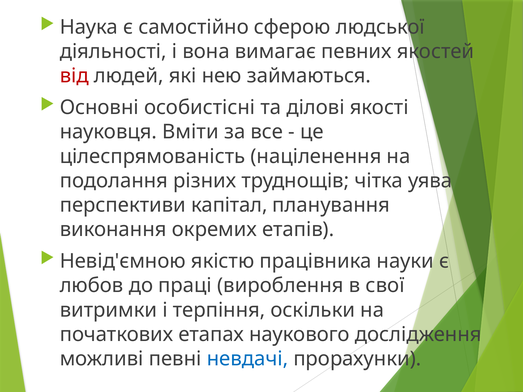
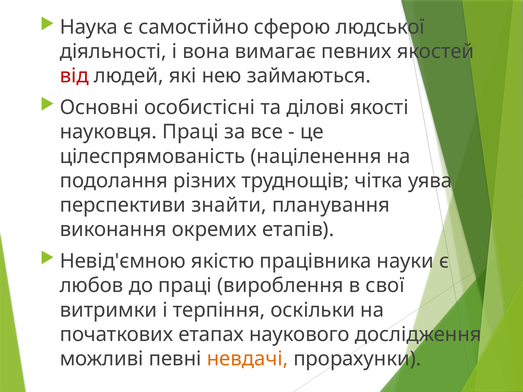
науковця Вміти: Вміти -> Праці
капітал: капітал -> знайти
невдачі colour: blue -> orange
